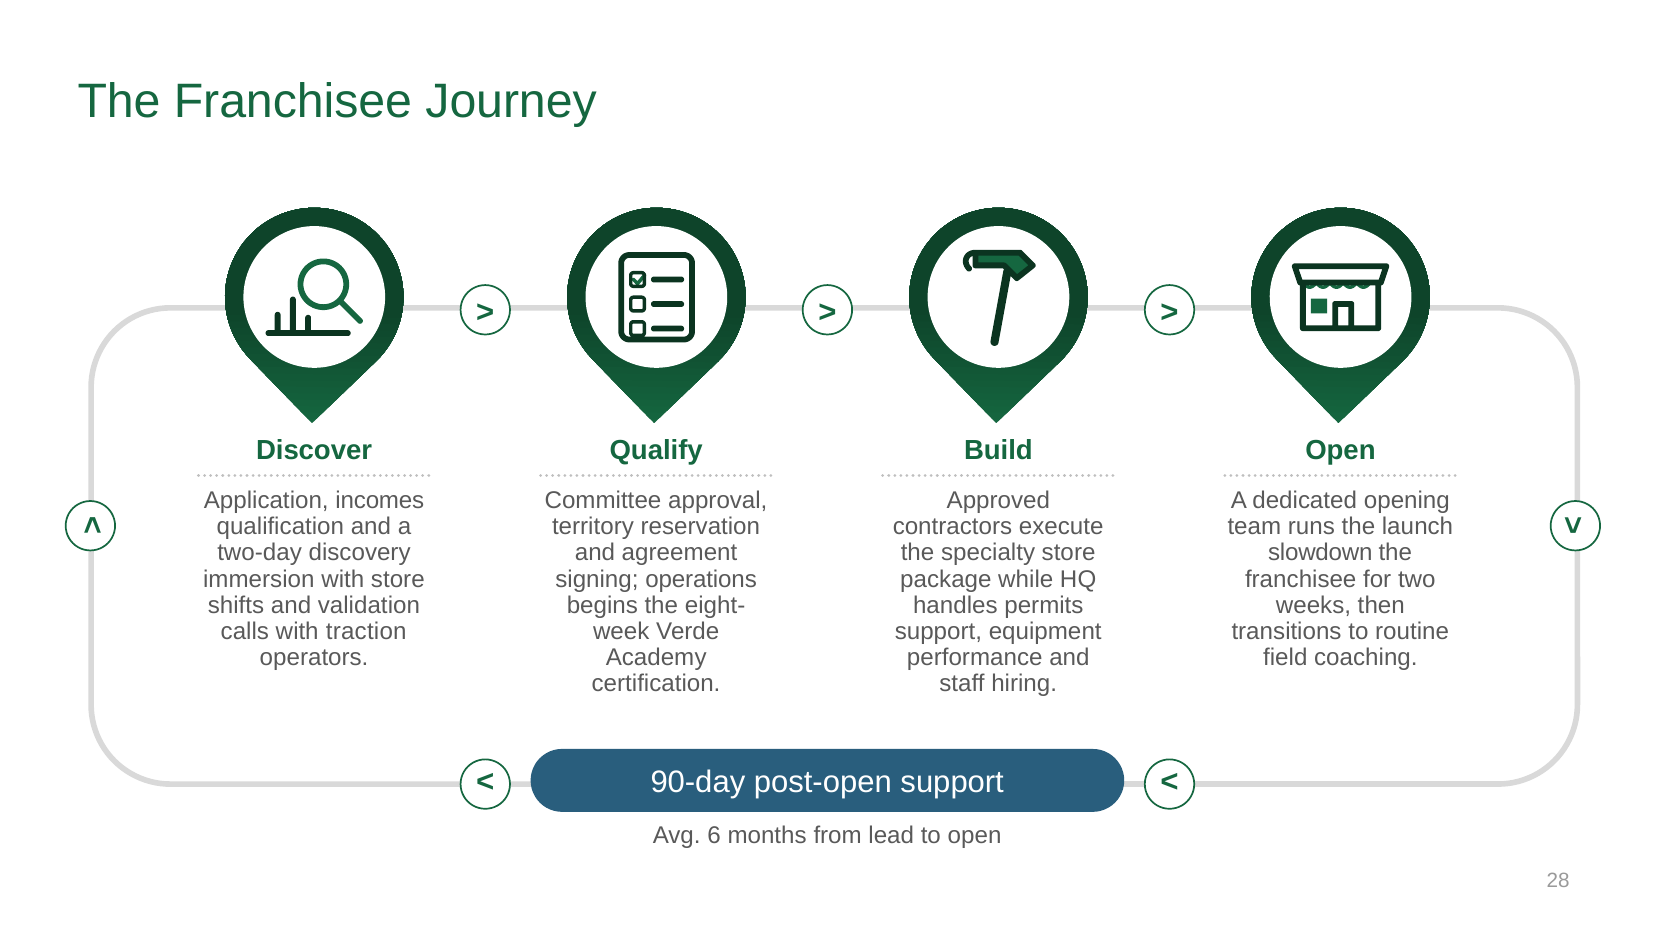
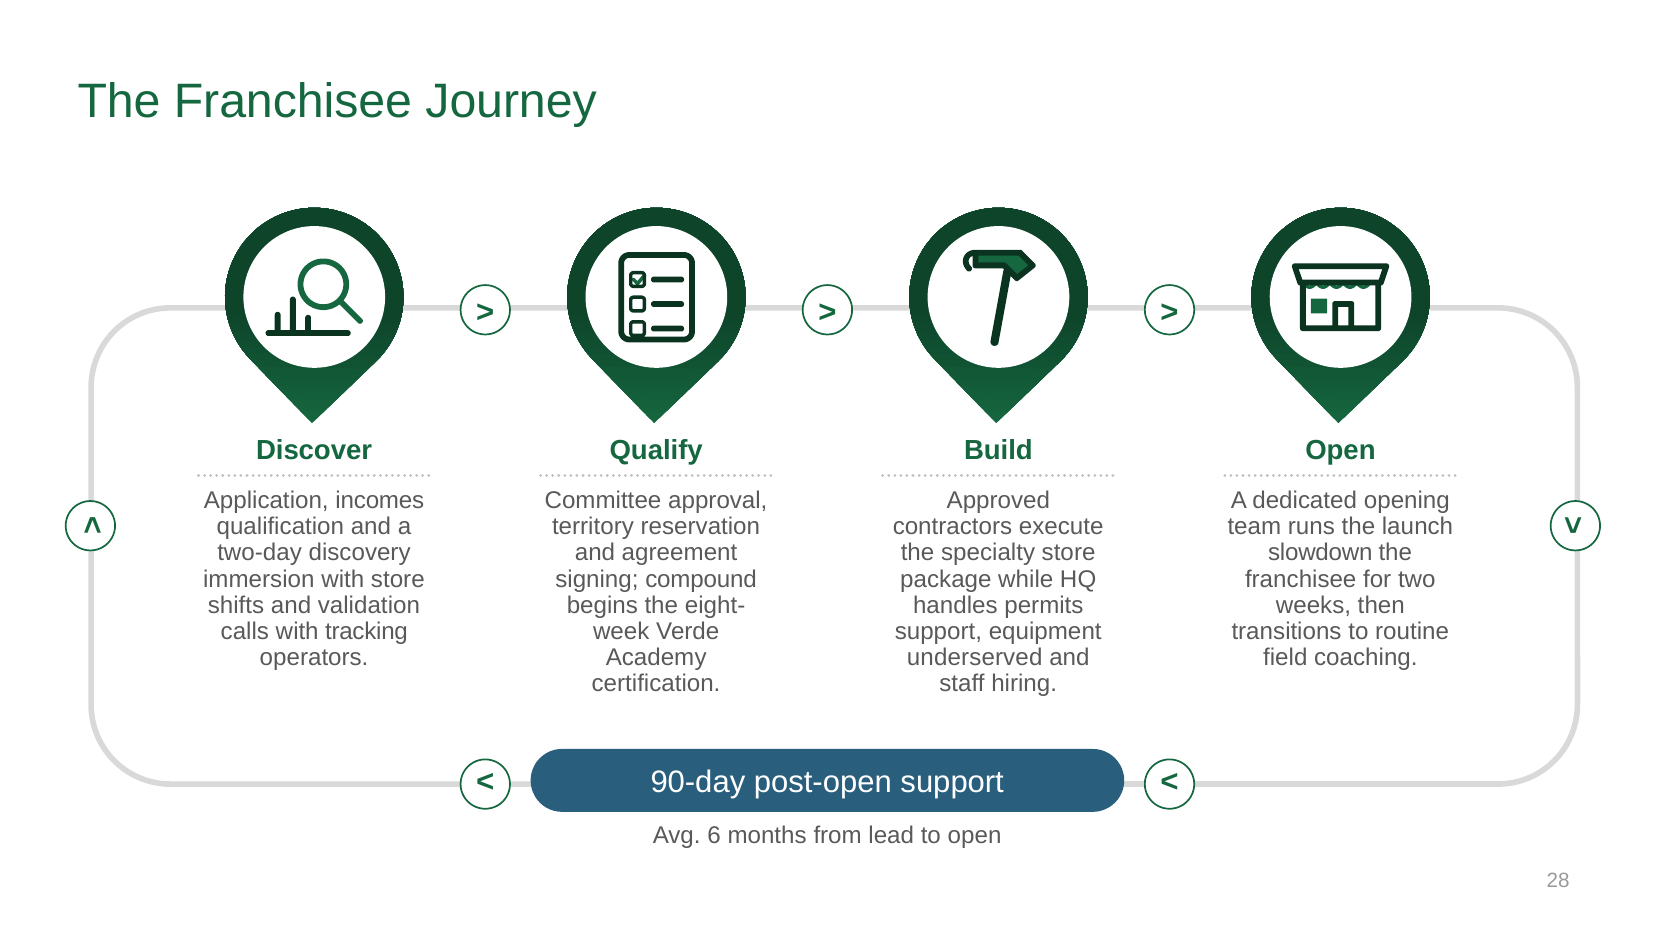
operations: operations -> compound
traction: traction -> tracking
performance: performance -> underserved
